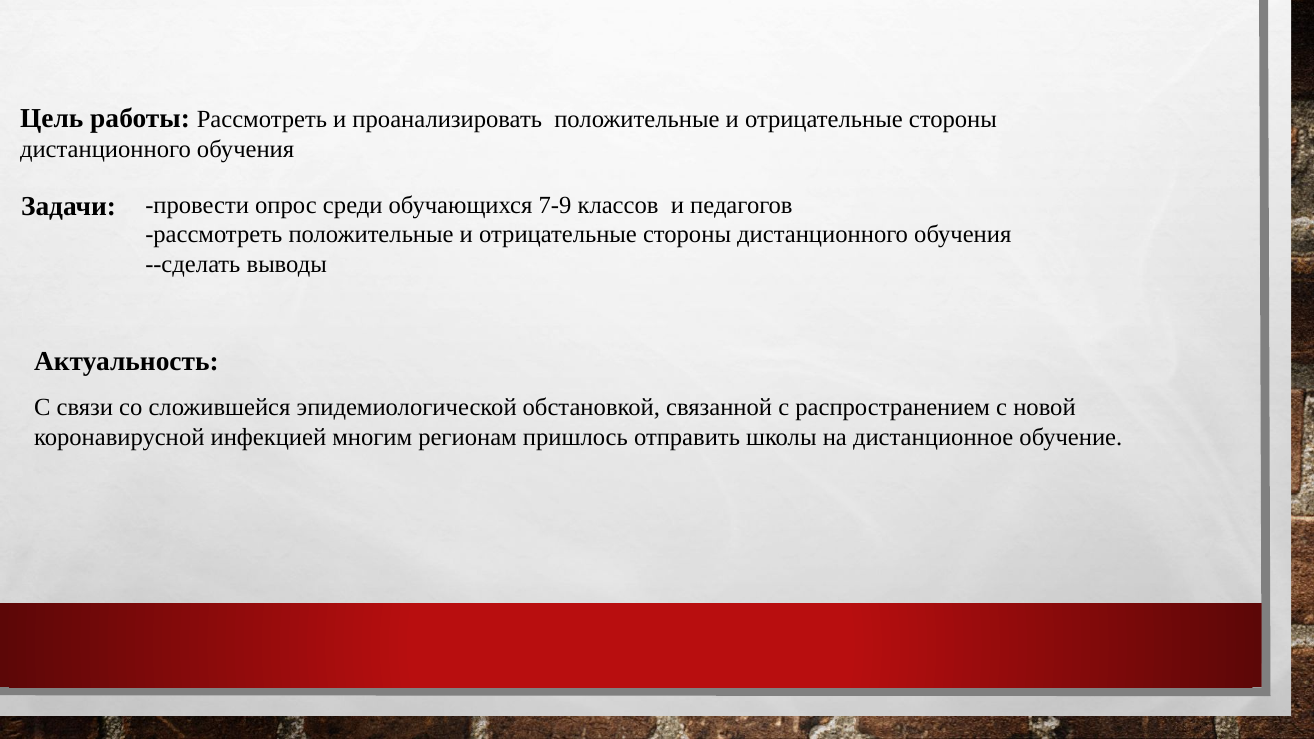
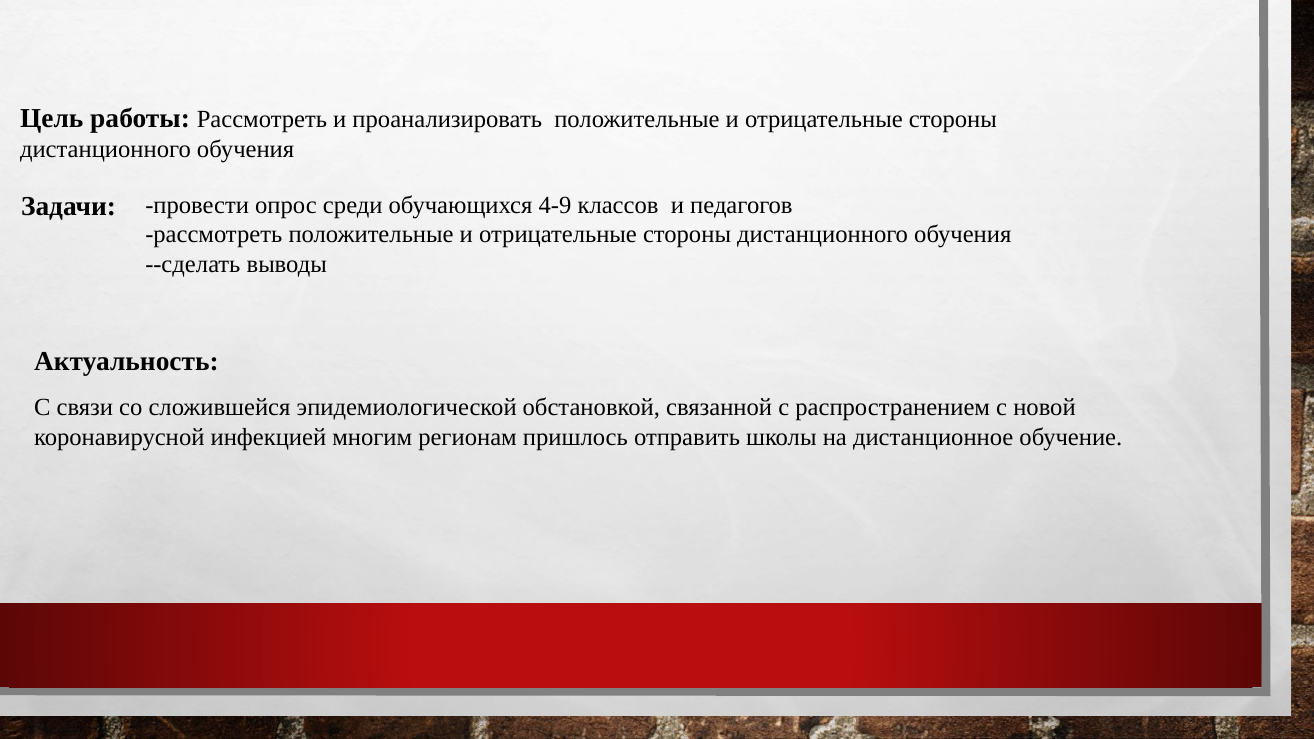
7-9: 7-9 -> 4-9
